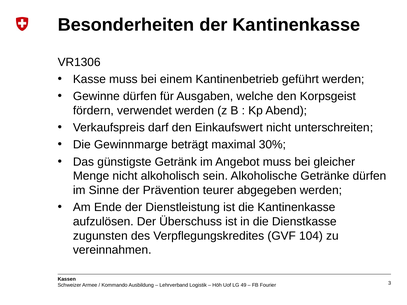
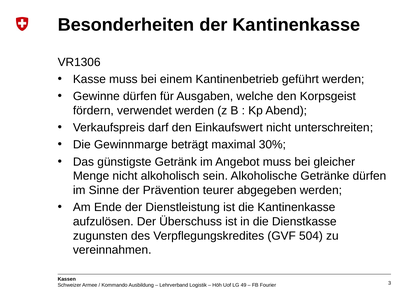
104: 104 -> 504
